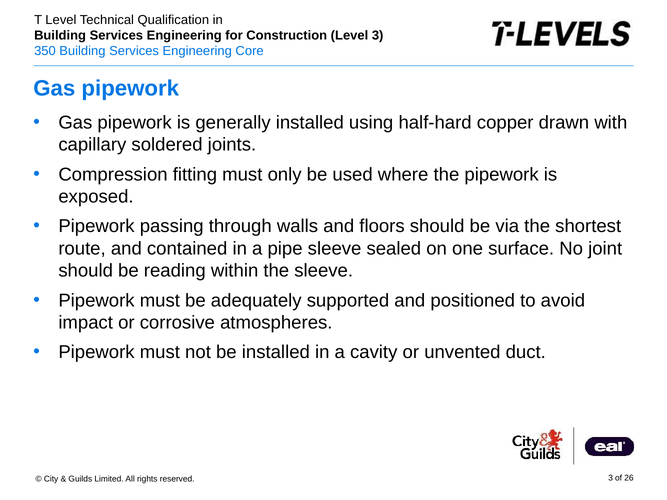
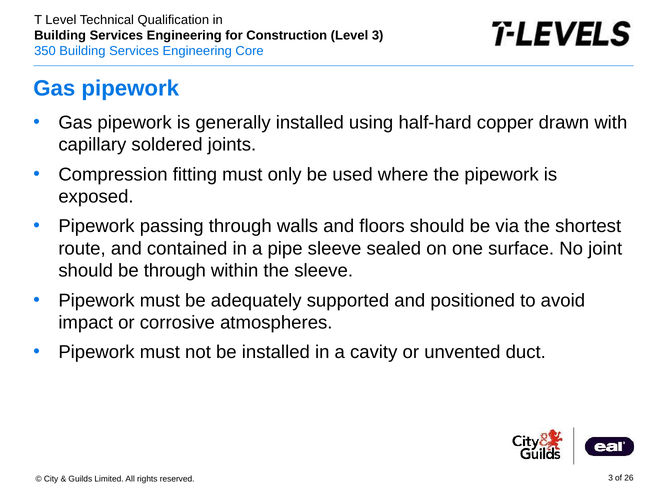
be reading: reading -> through
